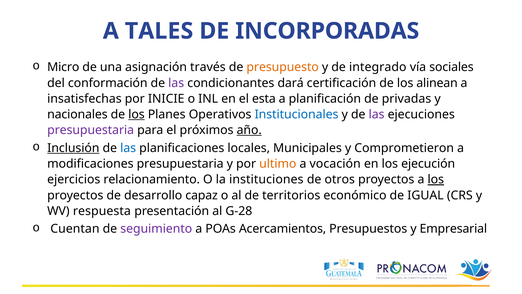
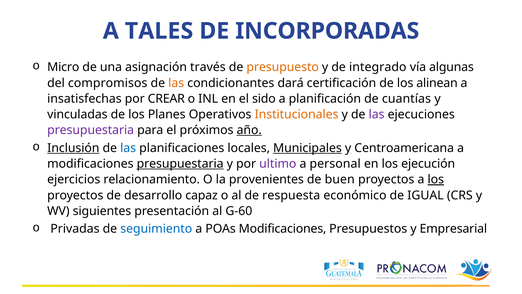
sociales: sociales -> algunas
conformación: conformación -> compromisos
las at (176, 83) colour: purple -> orange
INICIE: INICIE -> CREAR
esta: esta -> sido
privadas: privadas -> cuantías
nacionales: nacionales -> vinculadas
los at (136, 114) underline: present -> none
Institucionales colour: blue -> orange
Municipales underline: none -> present
Comprometieron: Comprometieron -> Centroamericana
presupuestaria at (180, 164) underline: none -> present
ultimo colour: orange -> purple
vocación: vocación -> personal
instituciones: instituciones -> provenientes
otros: otros -> buen
territorios: territorios -> respuesta
respuesta: respuesta -> siguientes
G-28: G-28 -> G-60
Cuentan: Cuentan -> Privadas
seguimiento colour: purple -> blue
POAs Acercamientos: Acercamientos -> Modificaciones
